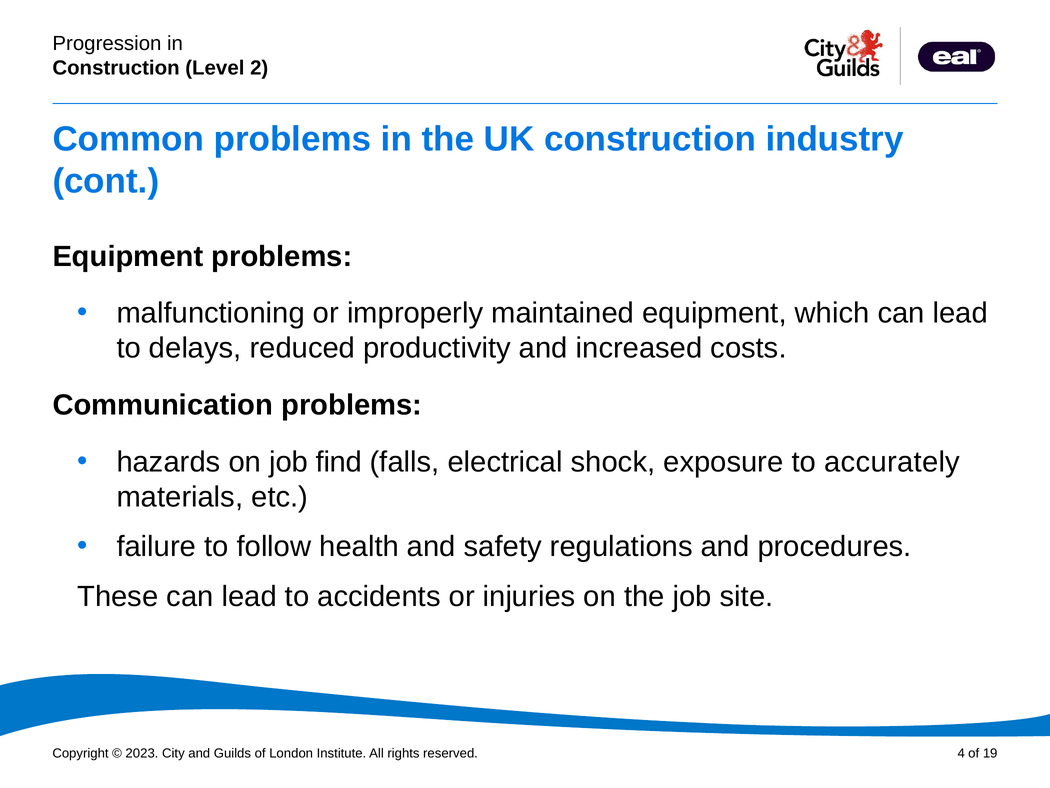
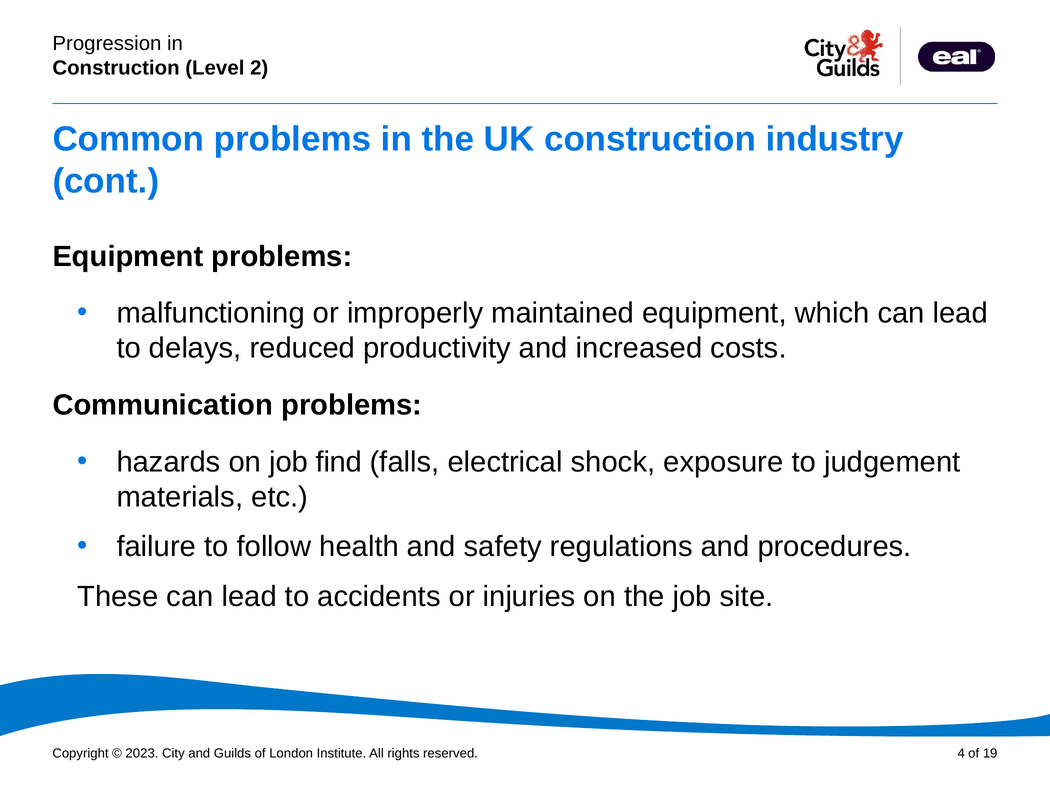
accurately: accurately -> judgement
